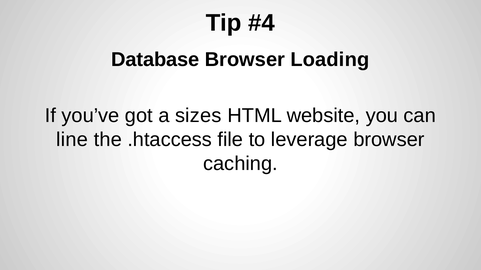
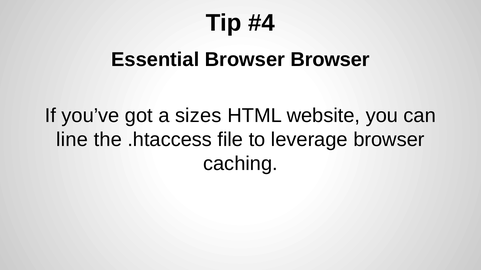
Database: Database -> Essential
Browser Loading: Loading -> Browser
